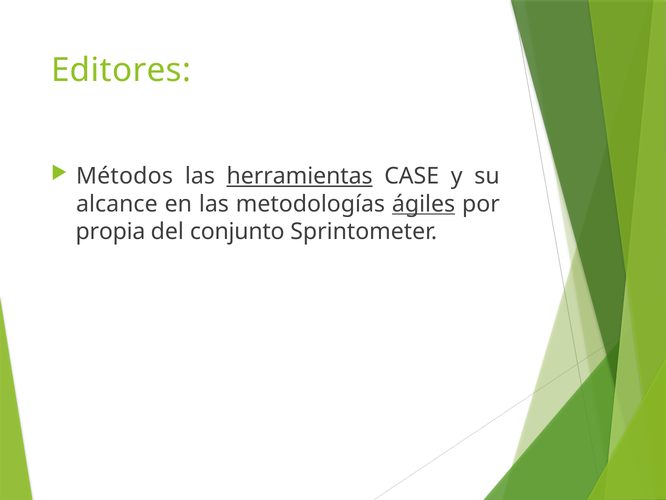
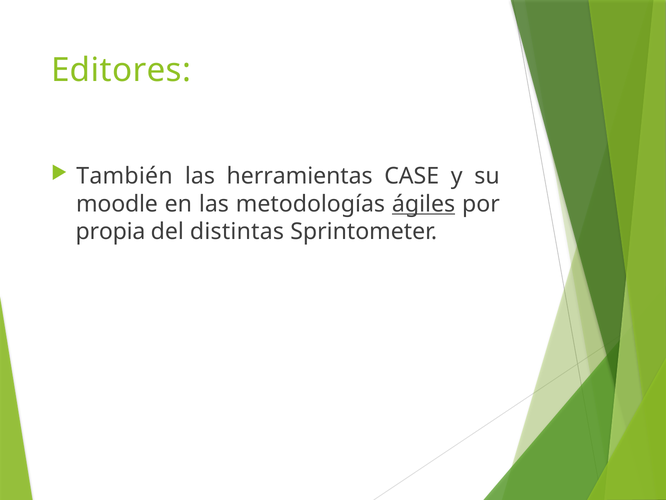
Métodos: Métodos -> También
herramientas underline: present -> none
alcance: alcance -> moodle
conjunto: conjunto -> distintas
